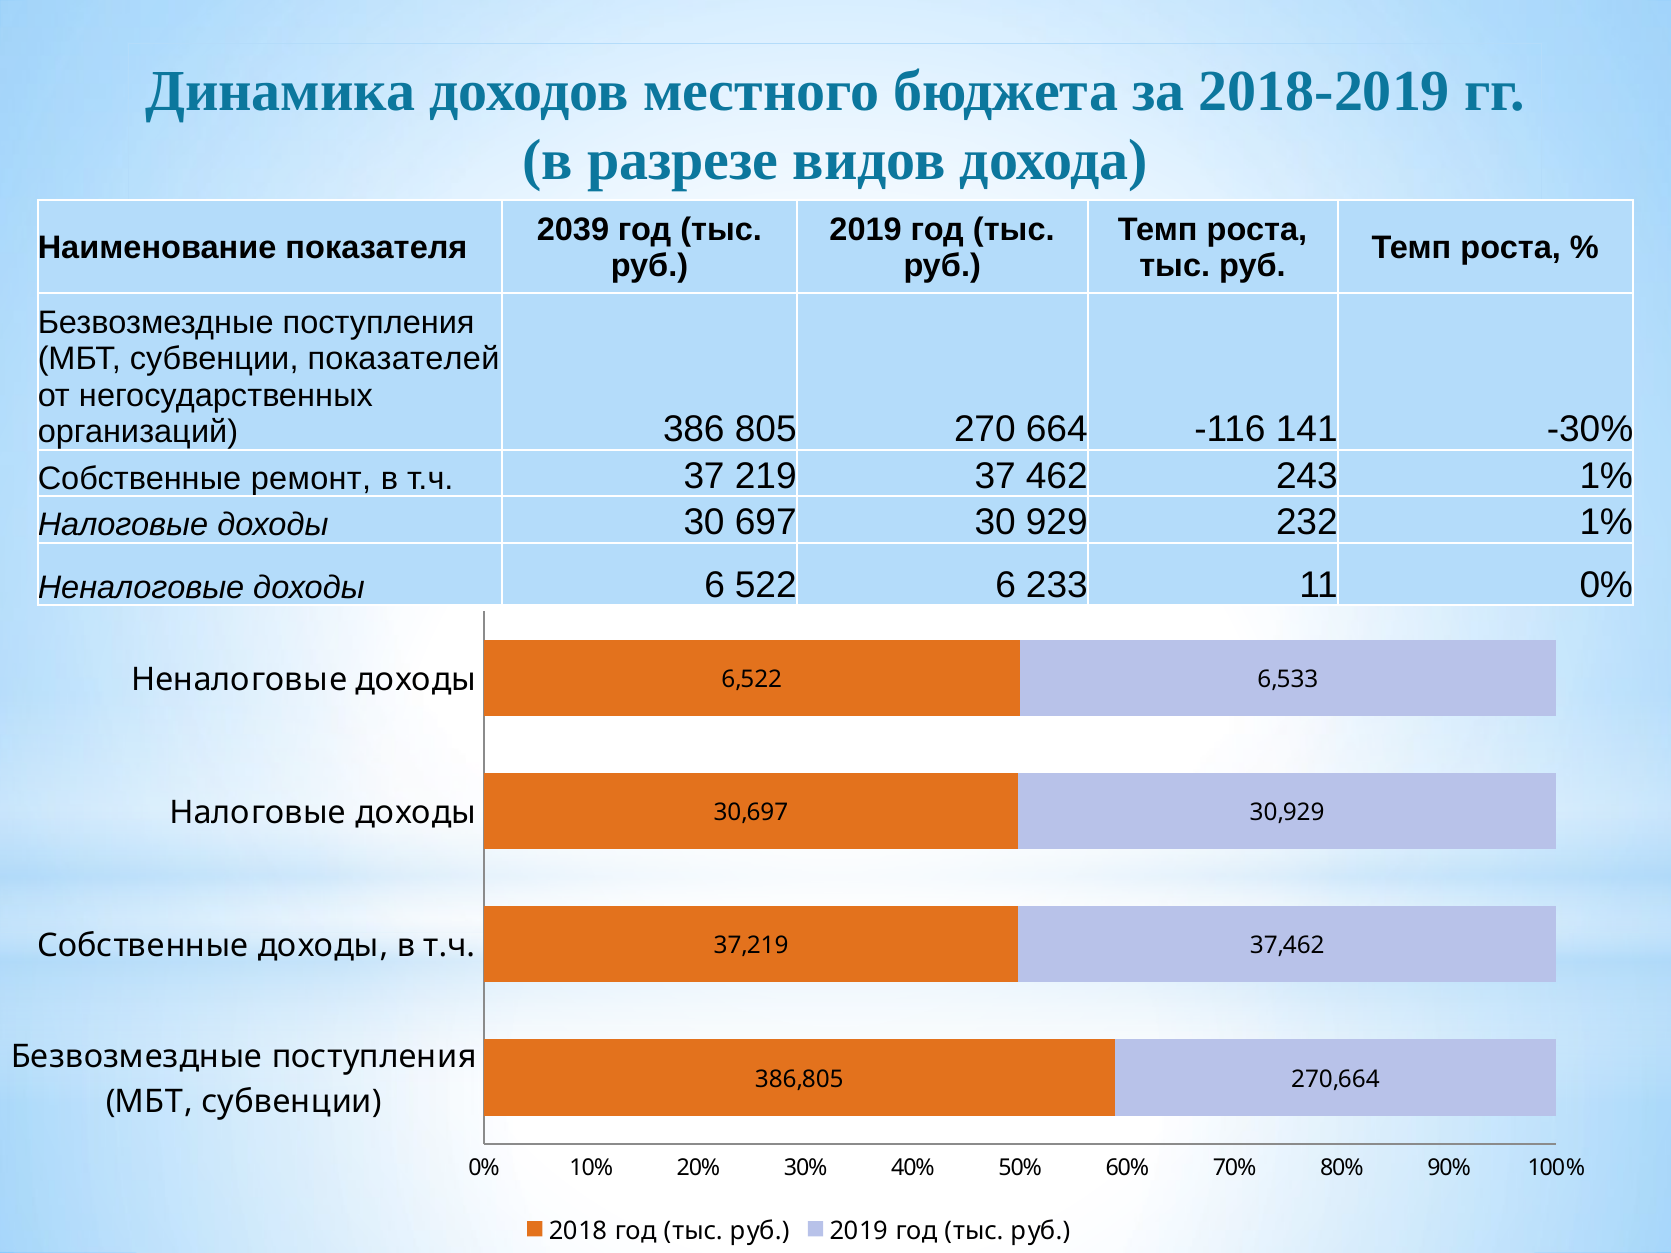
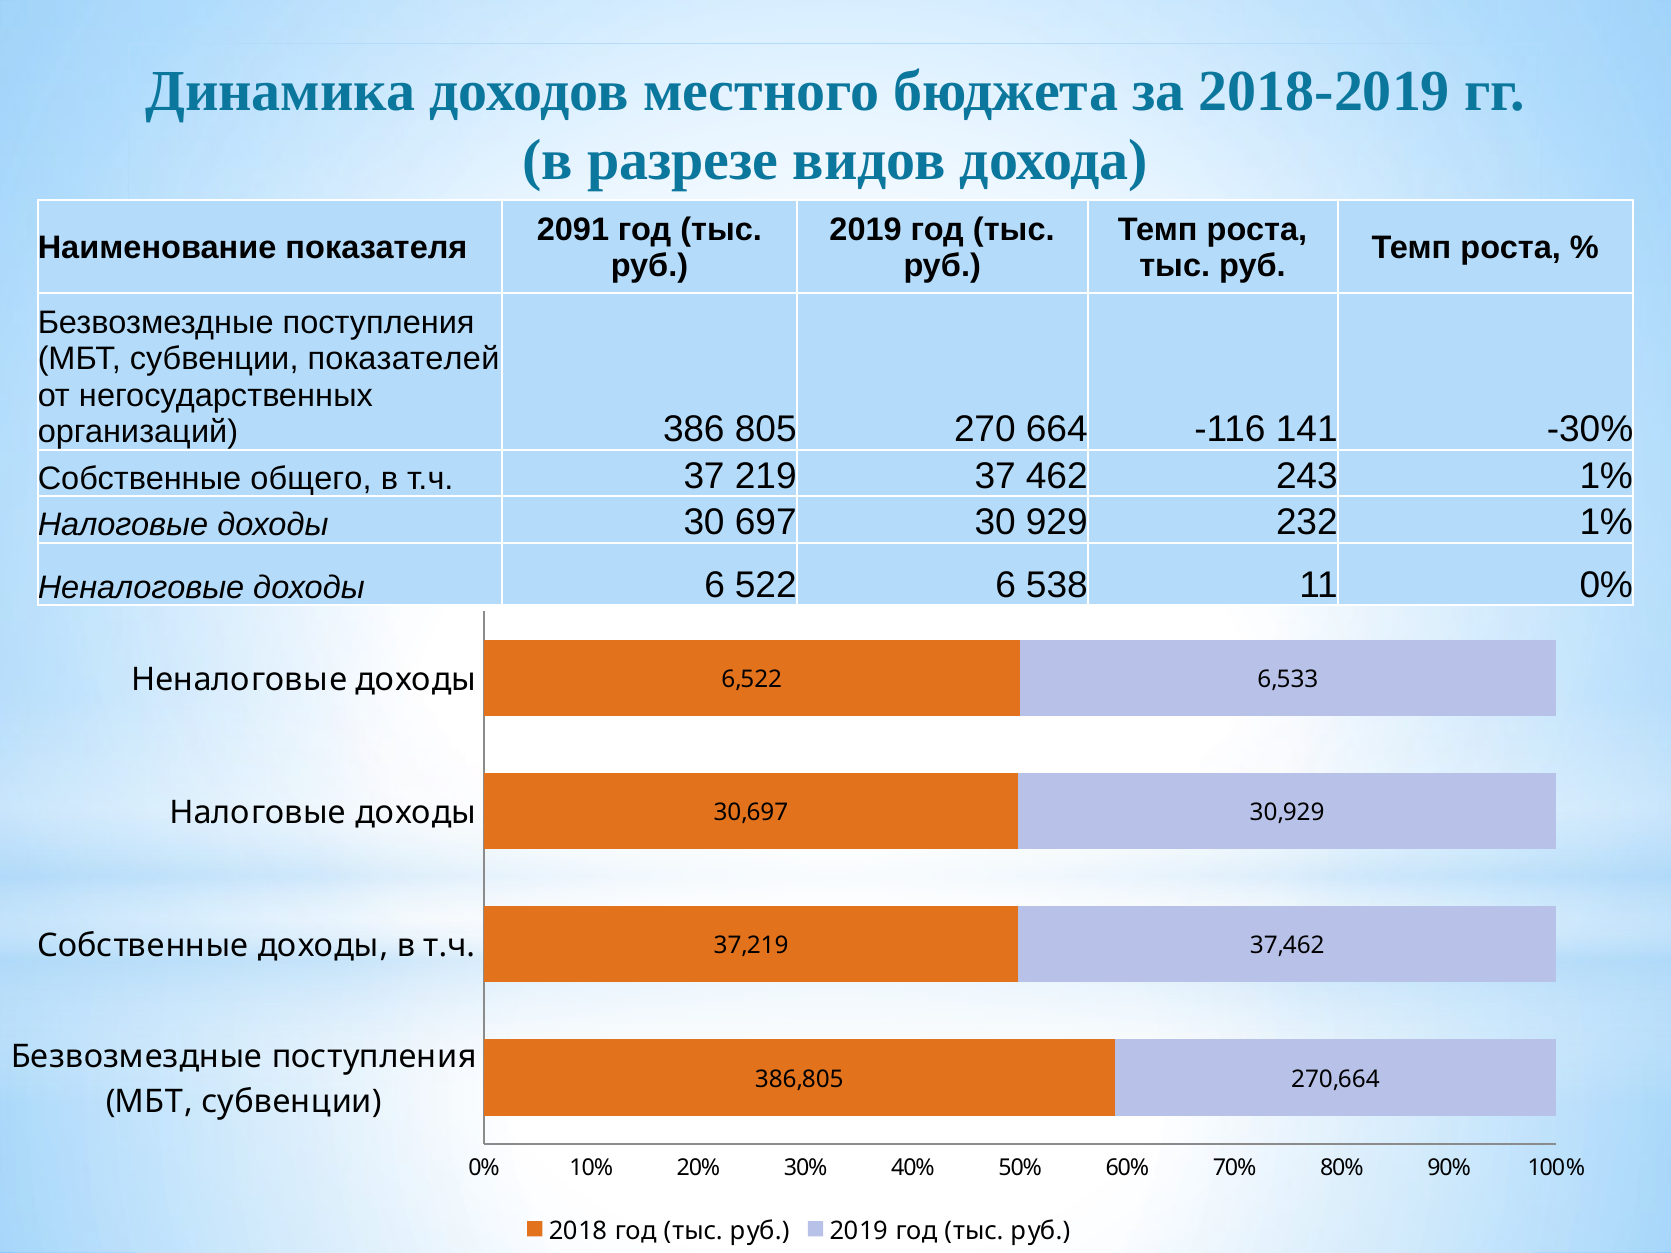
2039: 2039 -> 2091
ремонт: ремонт -> общего
233: 233 -> 538
